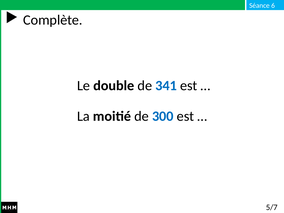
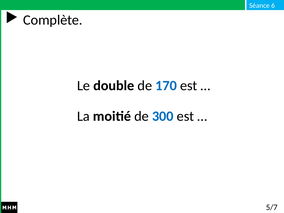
341: 341 -> 170
